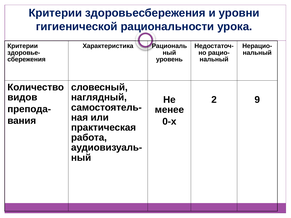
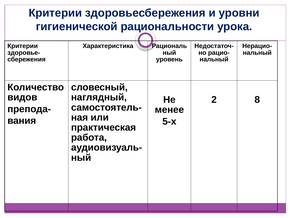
9: 9 -> 8
0-х: 0-х -> 5-х
